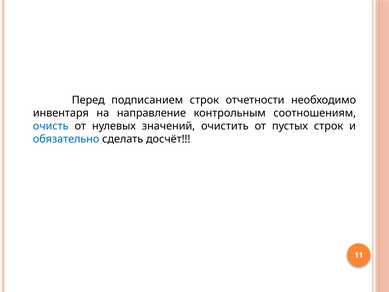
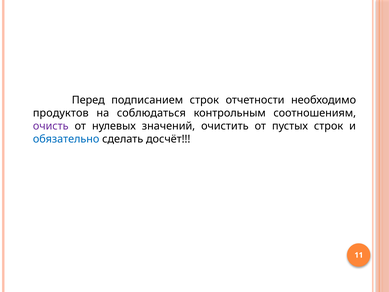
инвентаря: инвентаря -> продуктов
направление: направление -> соблюдаться
очисть colour: blue -> purple
